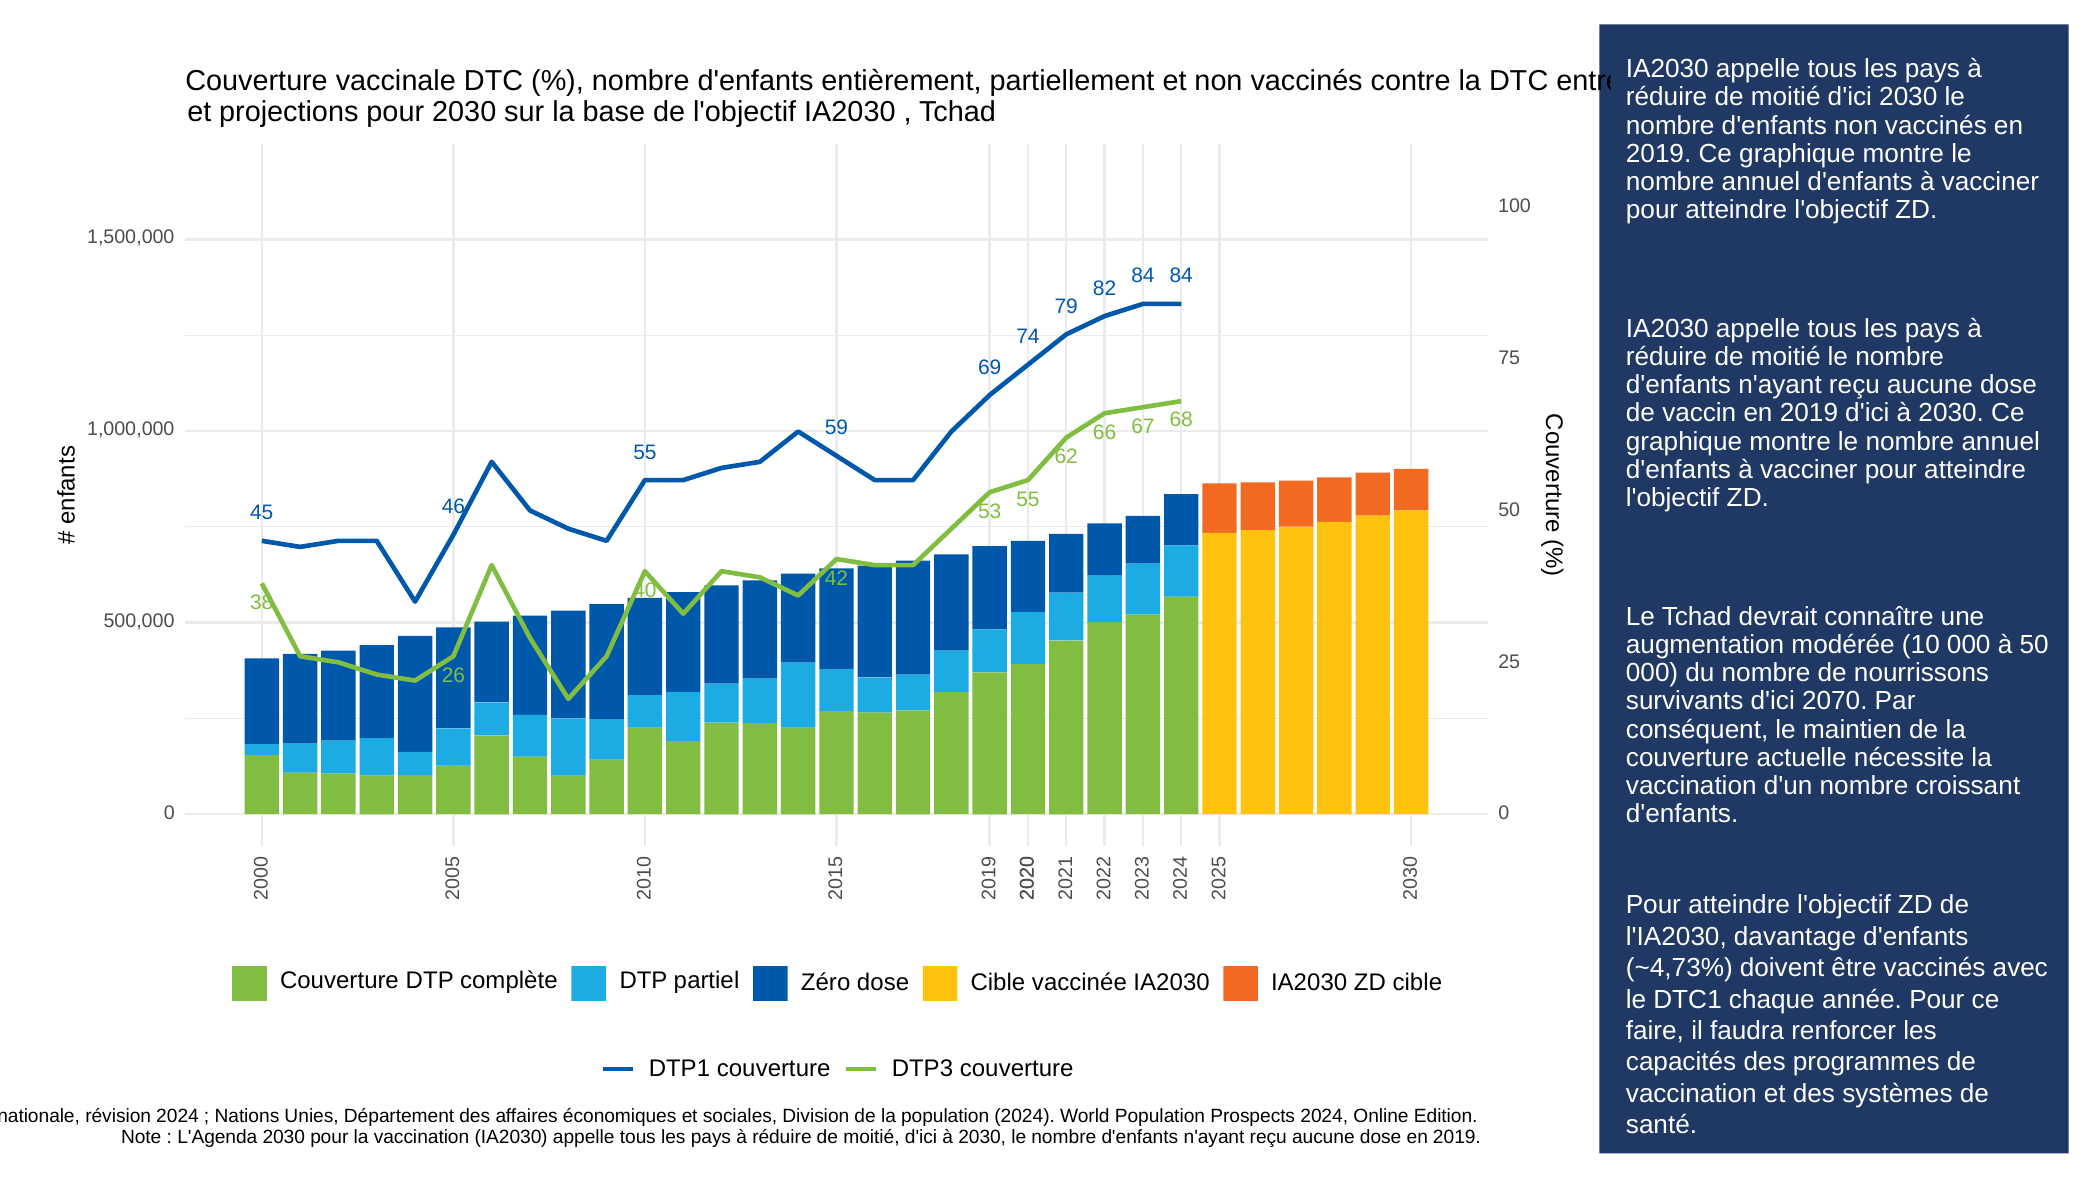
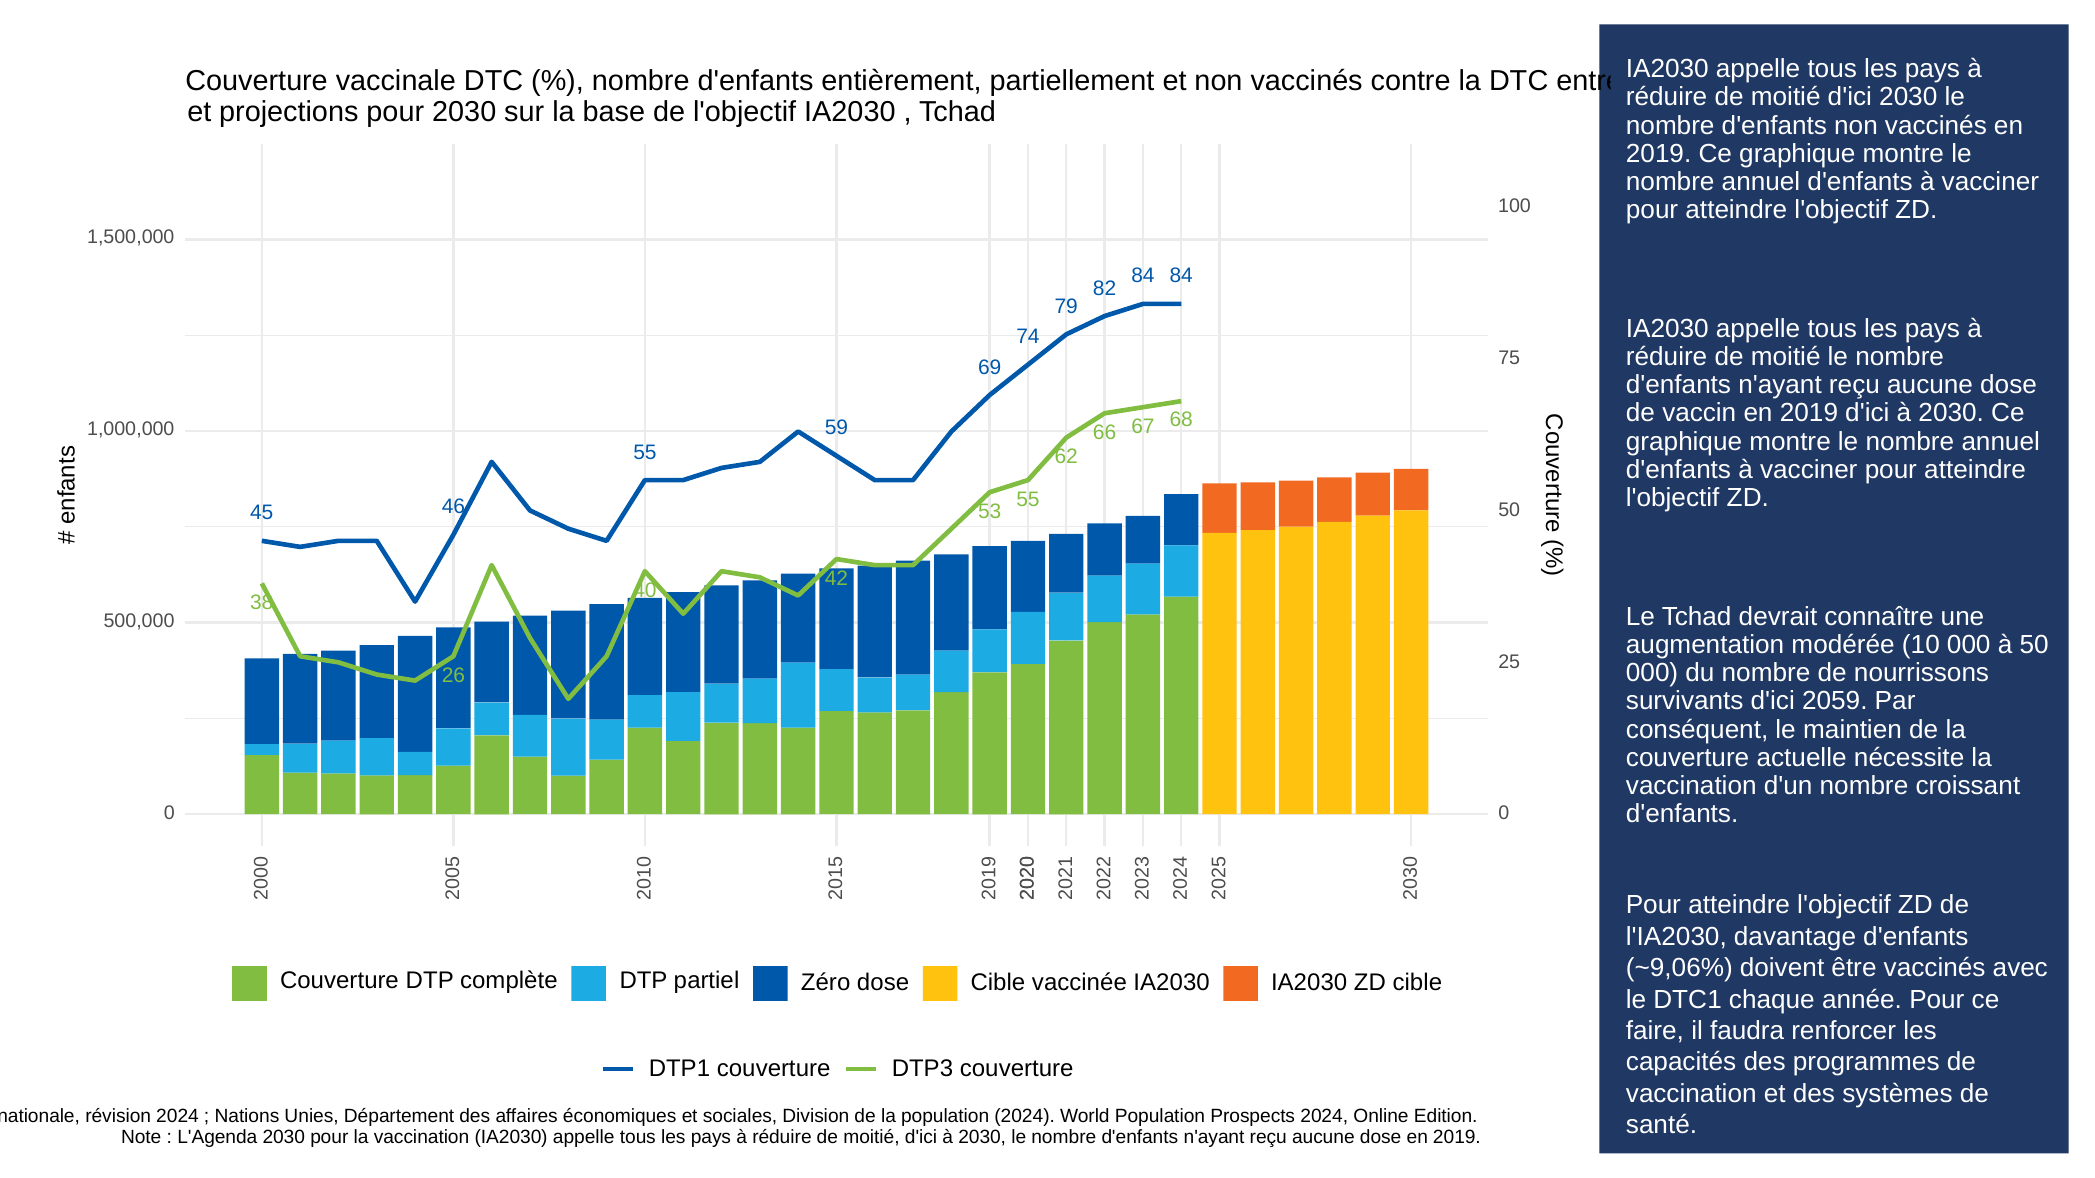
2070: 2070 -> 2059
~4,73%: ~4,73% -> ~9,06%
